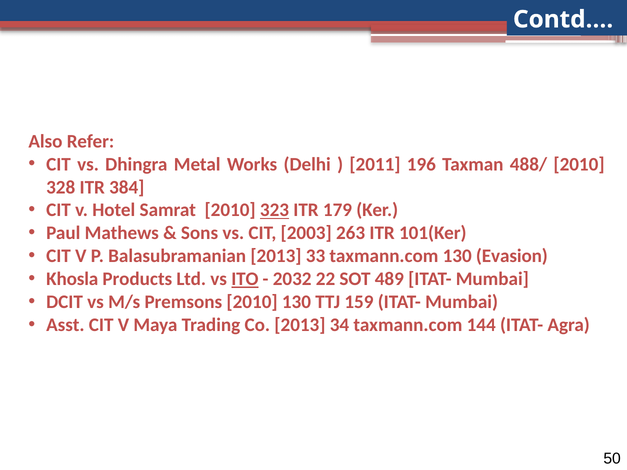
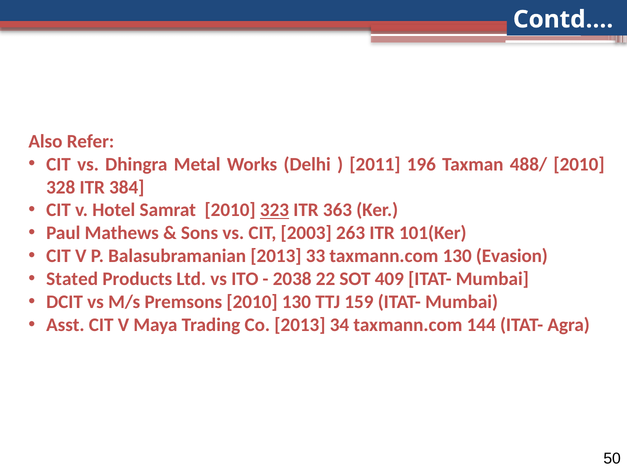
179: 179 -> 363
Khosla: Khosla -> Stated
ITO underline: present -> none
2032: 2032 -> 2038
489: 489 -> 409
